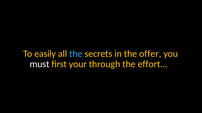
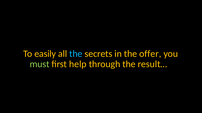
must colour: white -> light green
your: your -> help
effort…: effort… -> result…
